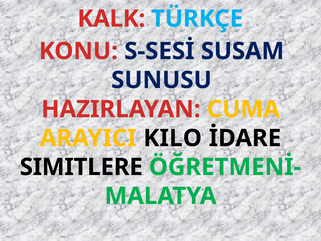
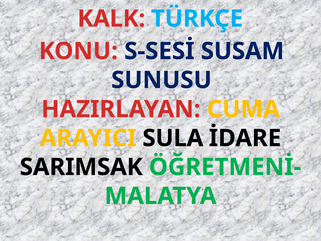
KILO: KILO -> SULA
SIMITLERE: SIMITLERE -> SARIMSAK
